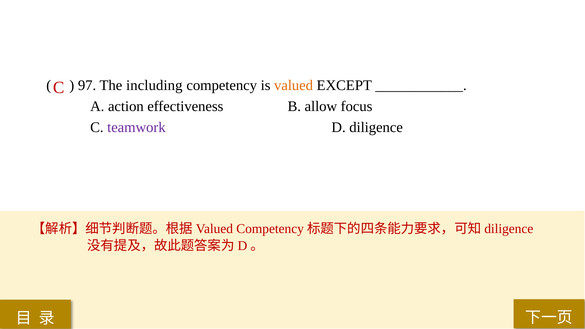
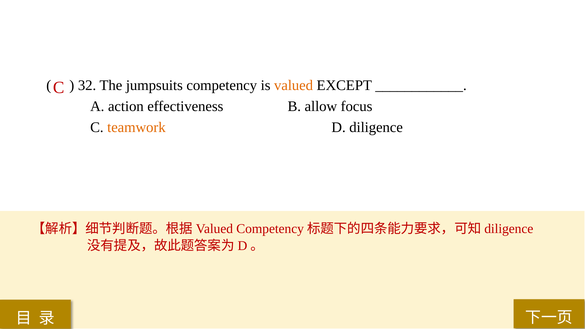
97: 97 -> 32
including: including -> jumpsuits
teamwork colour: purple -> orange
